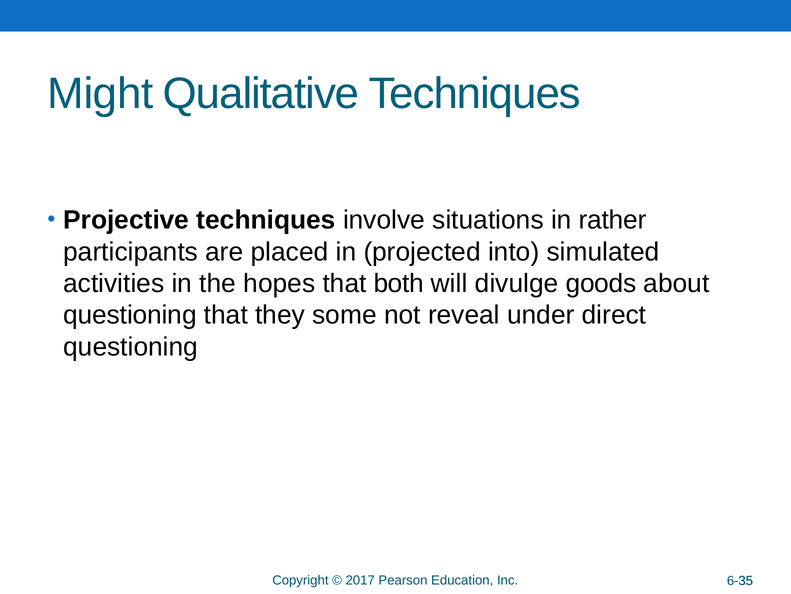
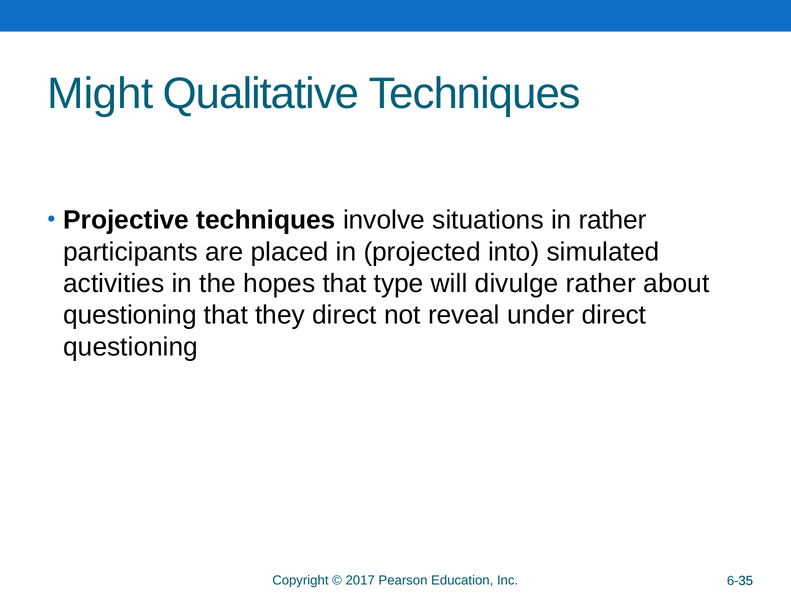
both: both -> type
divulge goods: goods -> rather
they some: some -> direct
